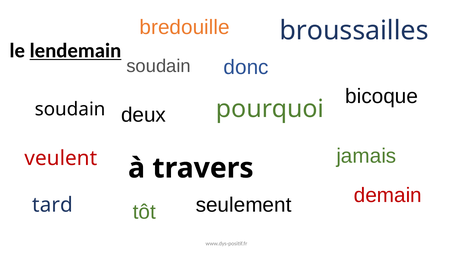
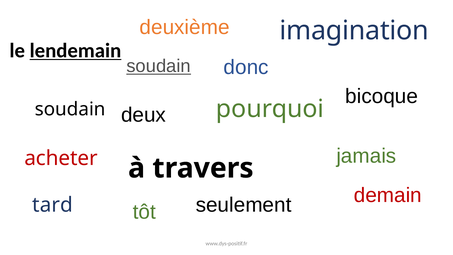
bredouille: bredouille -> deuxième
broussailles: broussailles -> imagination
soudain at (159, 66) underline: none -> present
veulent: veulent -> acheter
